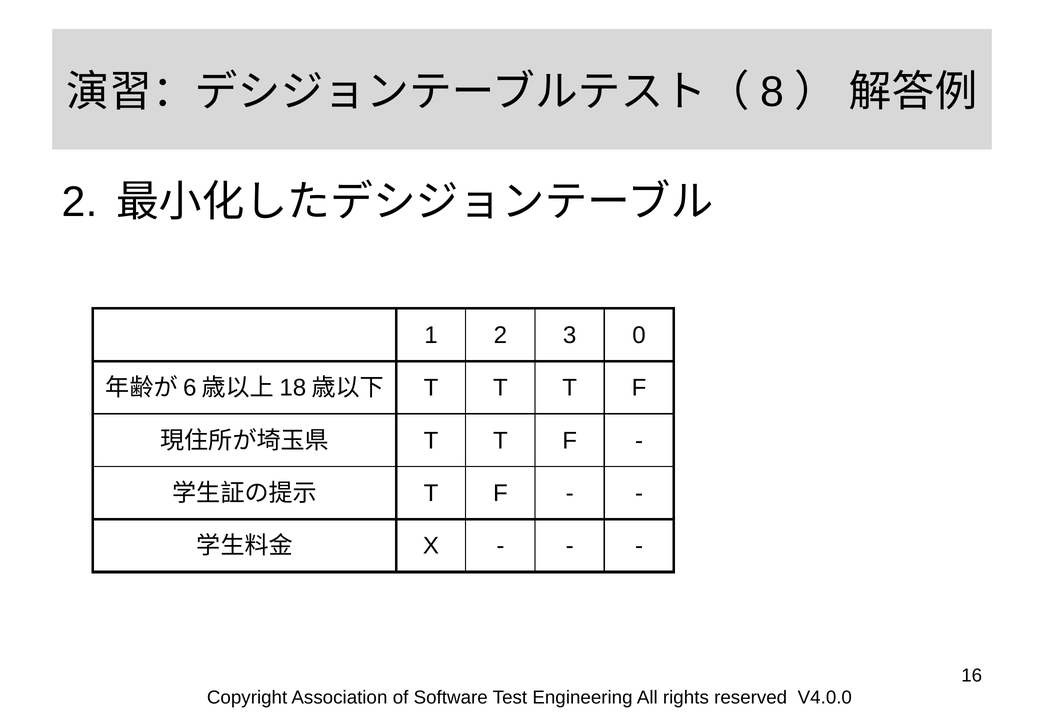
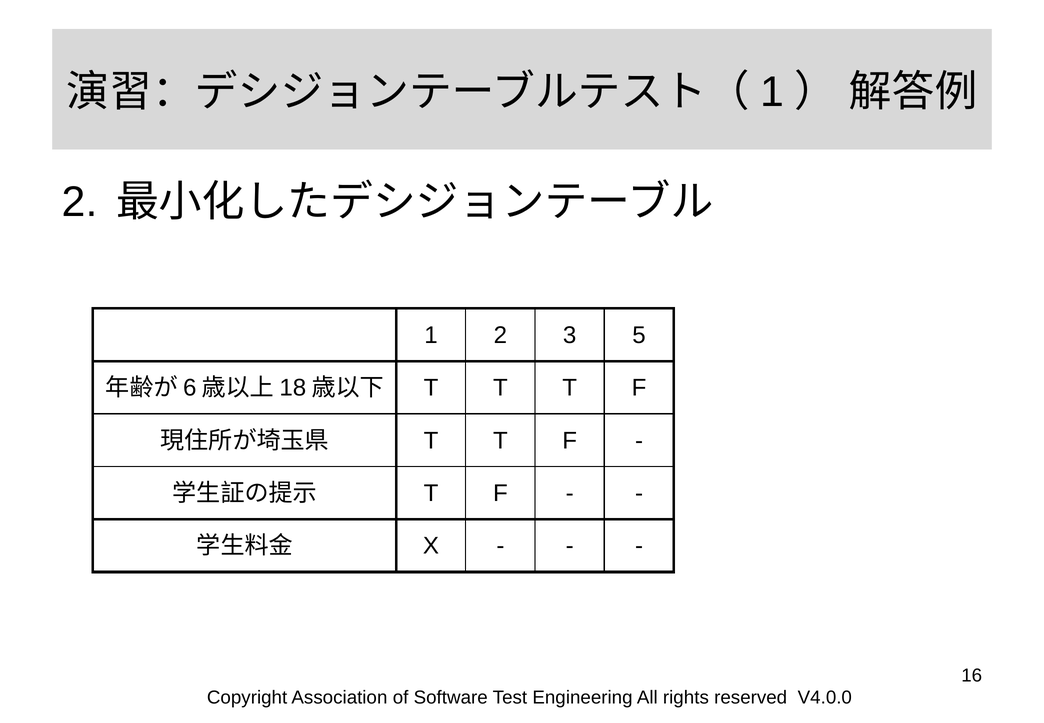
8 at (772, 92): 8 -> 1
0: 0 -> 5
